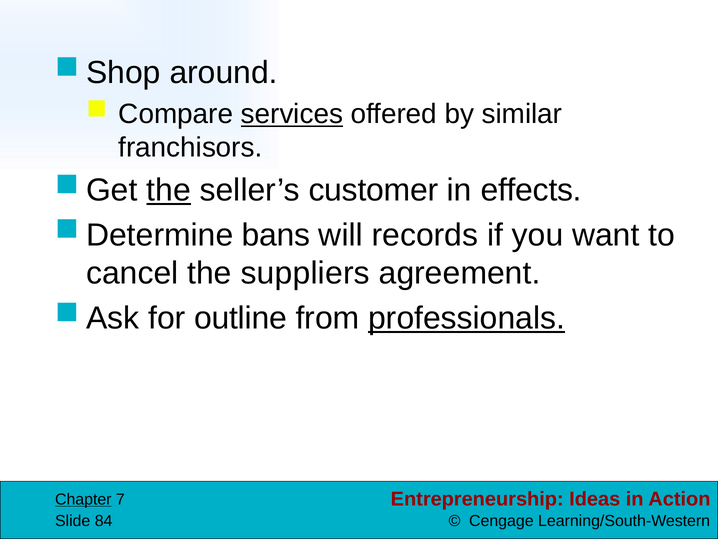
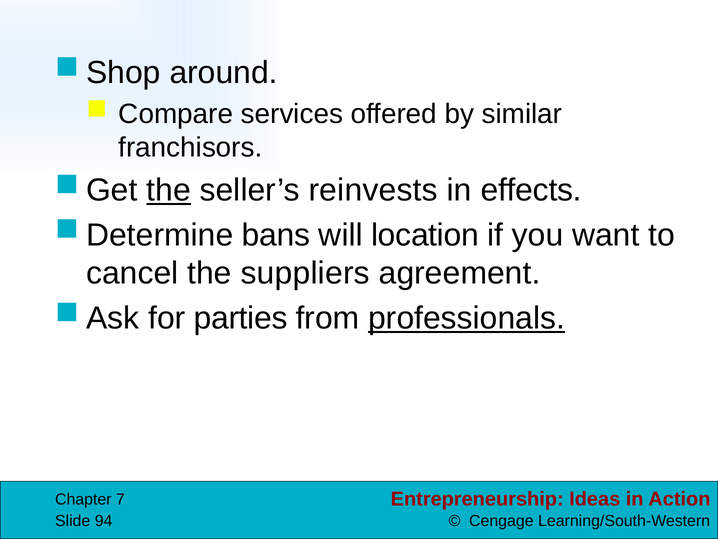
services underline: present -> none
customer: customer -> reinvests
records: records -> location
outline: outline -> parties
Chapter underline: present -> none
84: 84 -> 94
